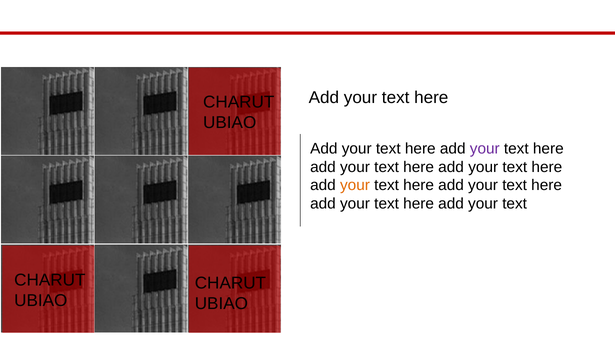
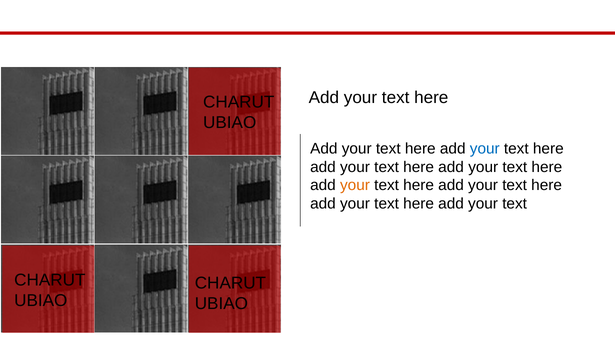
your at (485, 148) colour: purple -> blue
